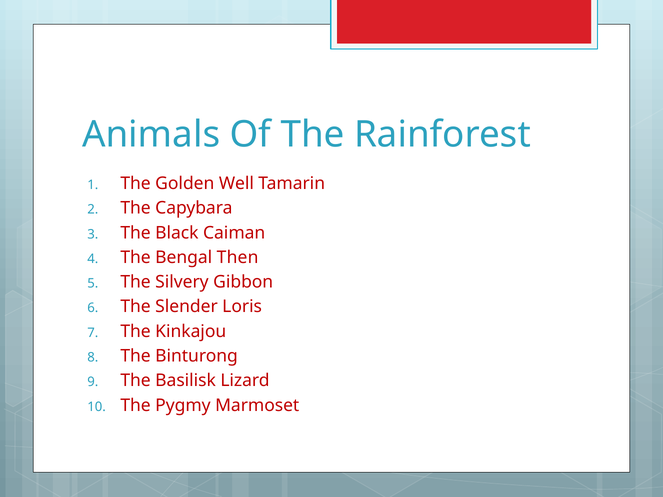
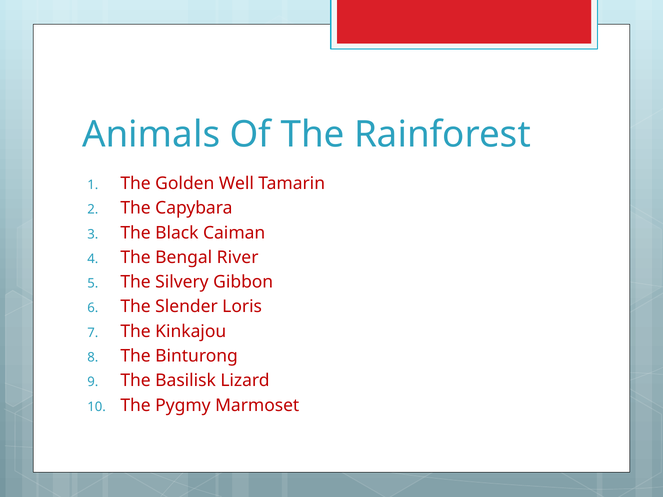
Then: Then -> River
